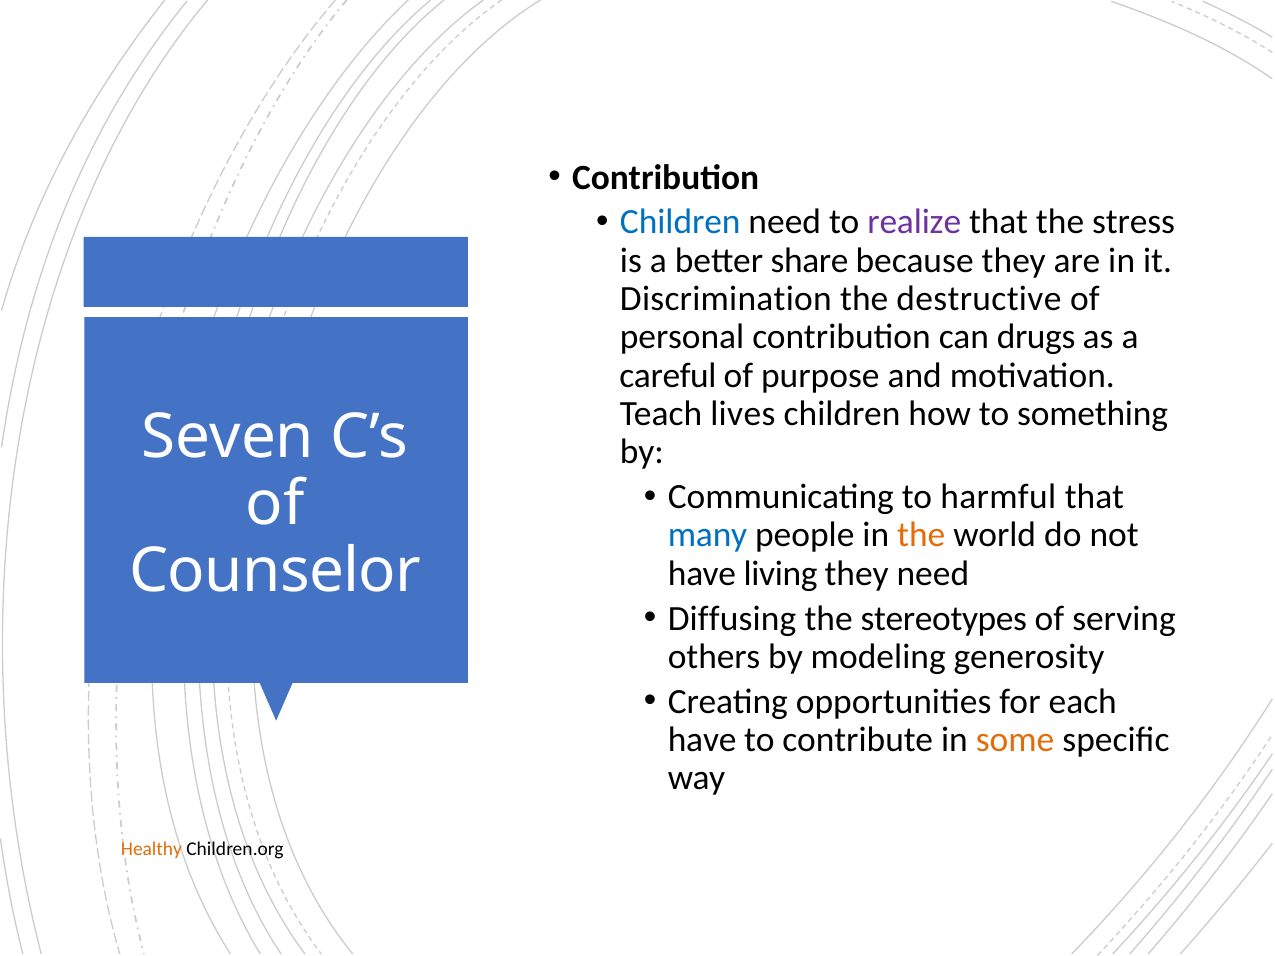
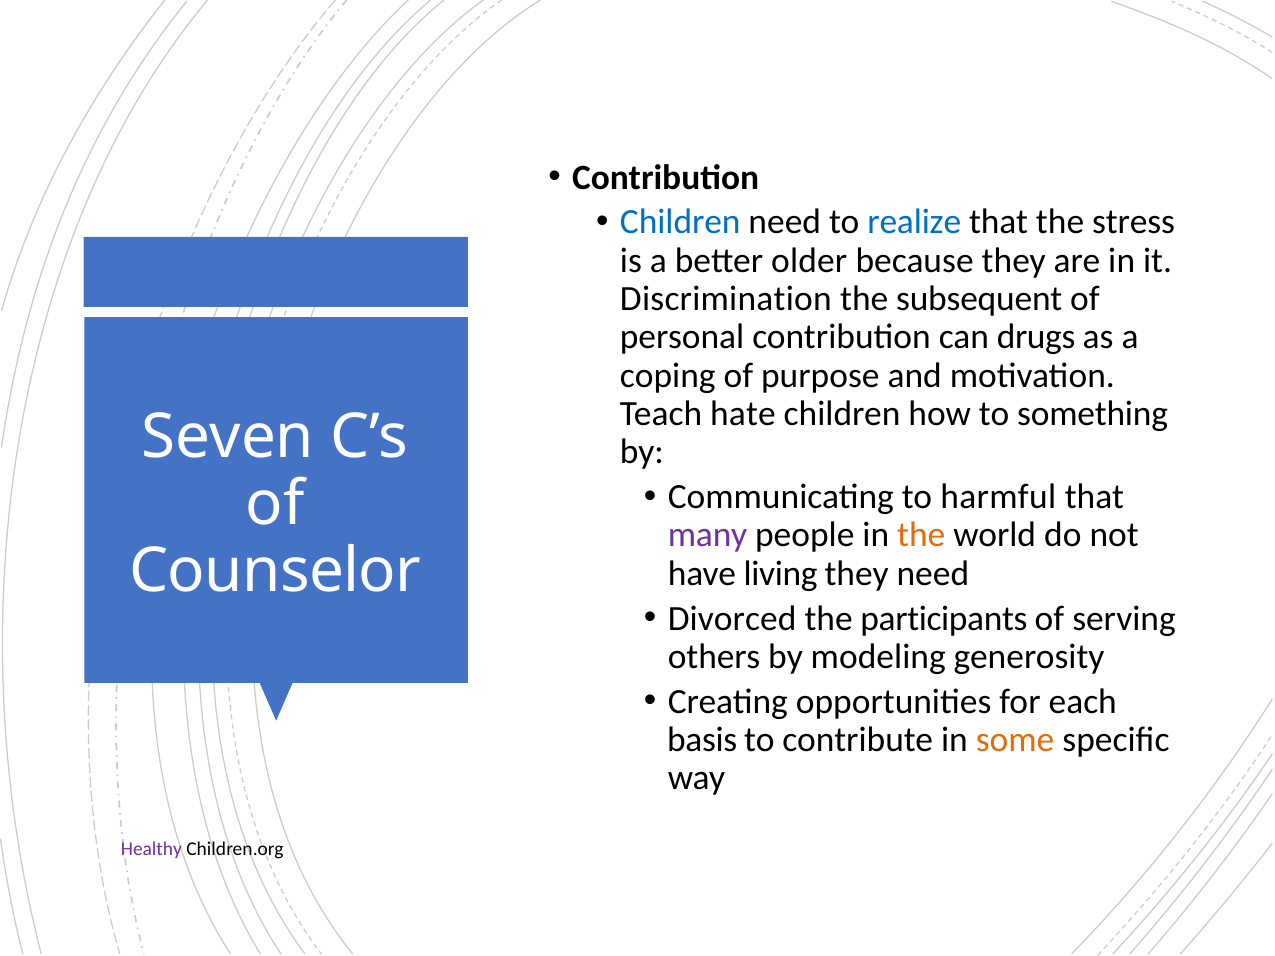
realize colour: purple -> blue
share: share -> older
destructive: destructive -> subsequent
careful: careful -> coping
lives: lives -> hate
many colour: blue -> purple
Diffusing: Diffusing -> Divorced
stereotypes: stereotypes -> participants
have at (702, 740): have -> basis
Healthy colour: orange -> purple
